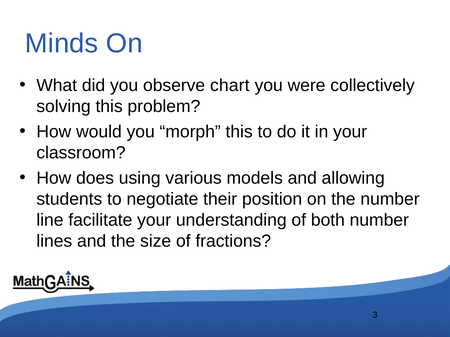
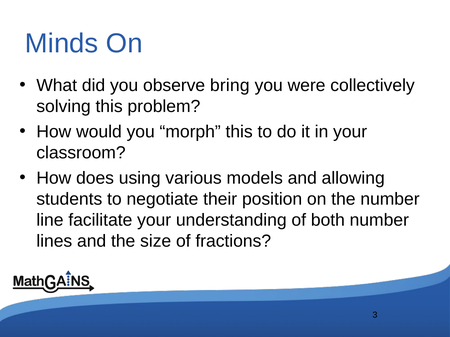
chart: chart -> bring
